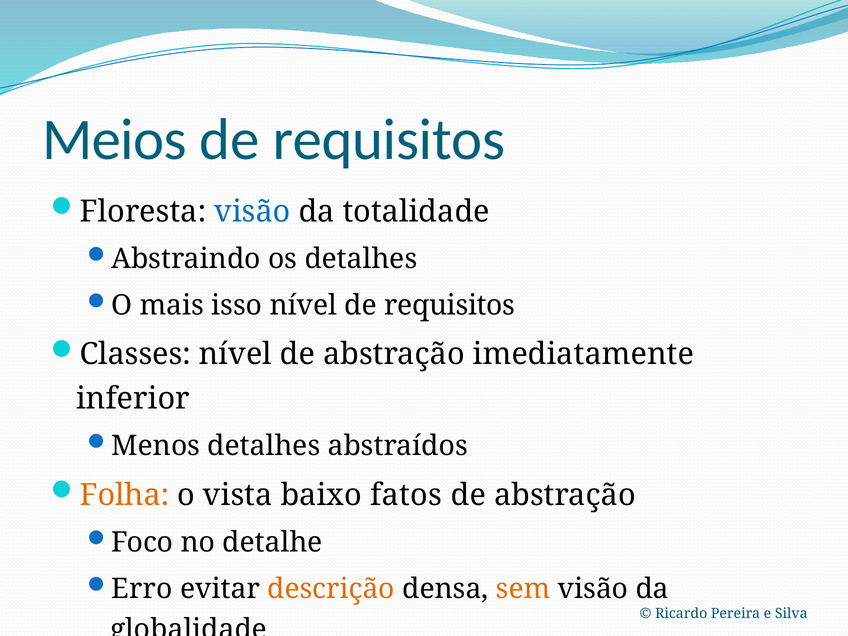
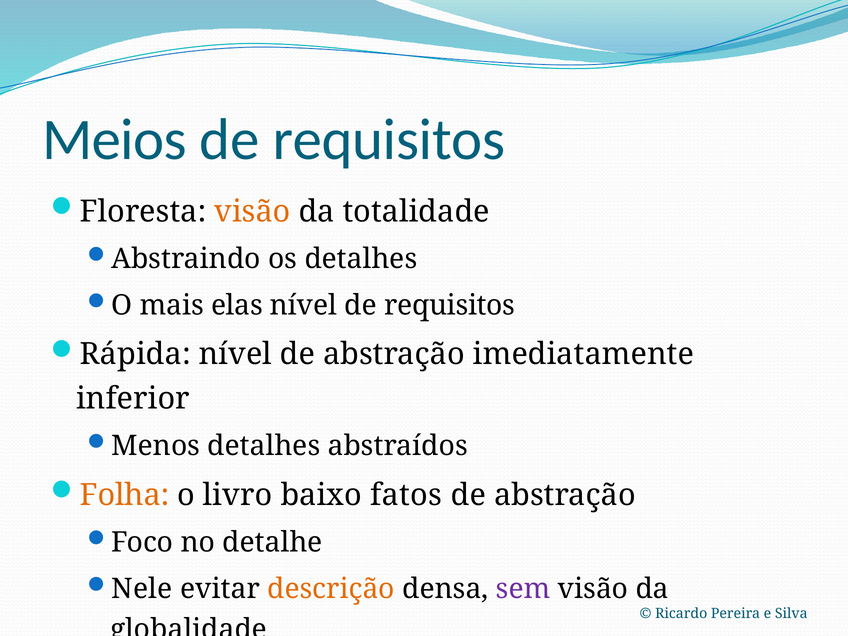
visão at (252, 212) colour: blue -> orange
isso: isso -> elas
Classes: Classes -> Rápida
vista: vista -> livro
Erro: Erro -> Nele
sem colour: orange -> purple
